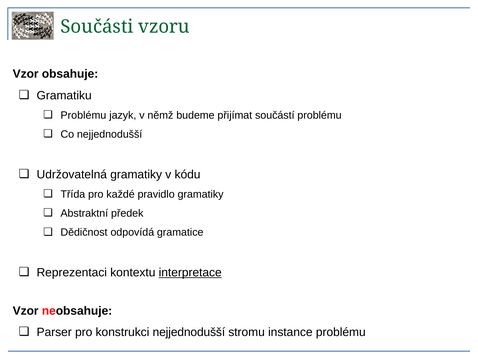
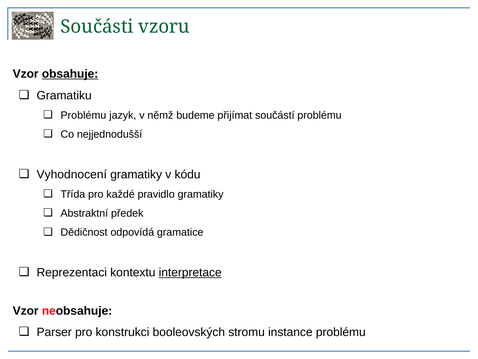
obsahuje underline: none -> present
Udržovatelná: Udržovatelná -> Vyhodnocení
konstrukci nejjednodušší: nejjednodušší -> booleovských
